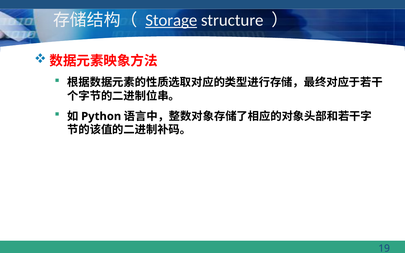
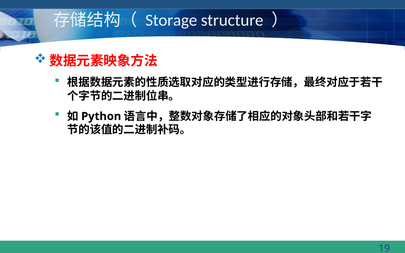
Storage underline: present -> none
